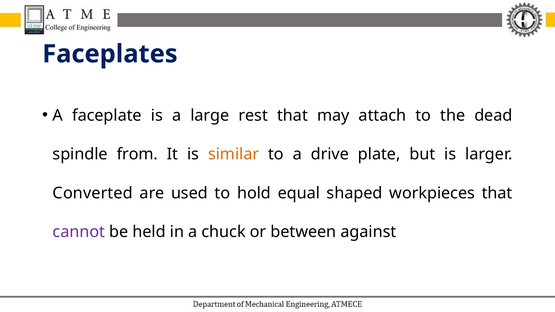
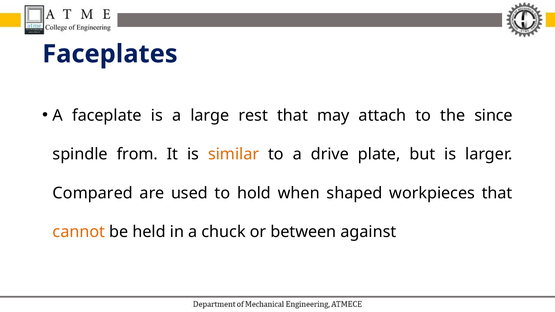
dead: dead -> since
Converted: Converted -> Compared
equal: equal -> when
cannot colour: purple -> orange
